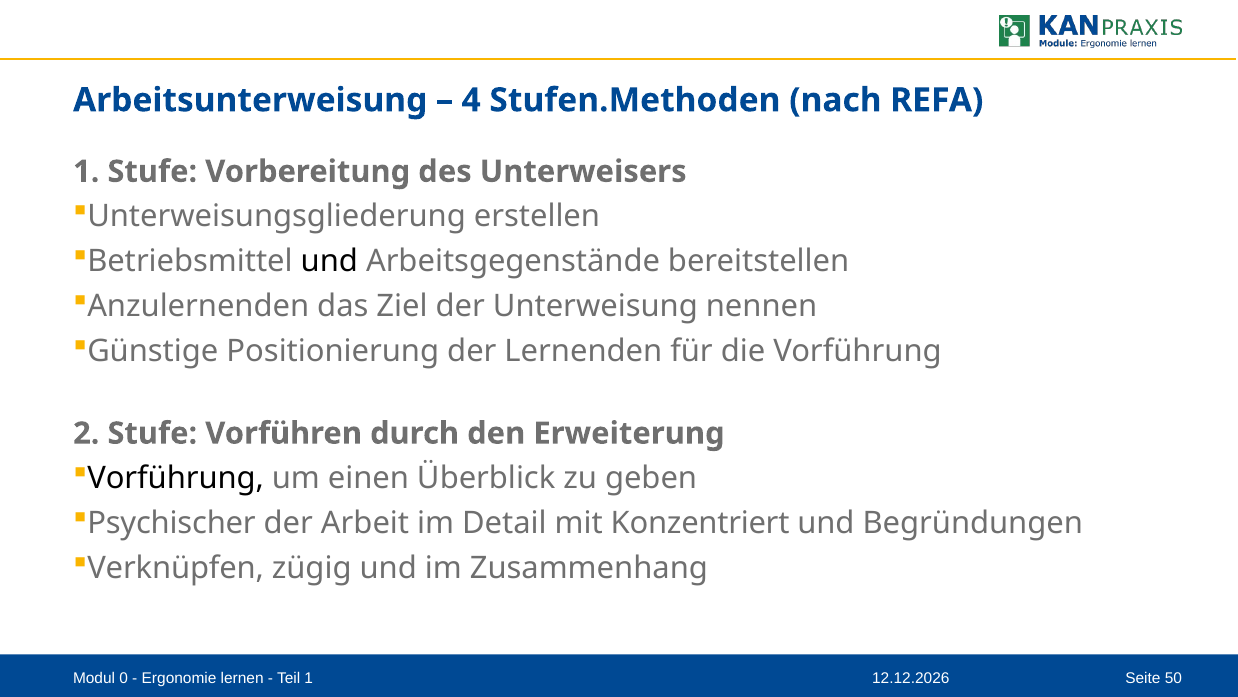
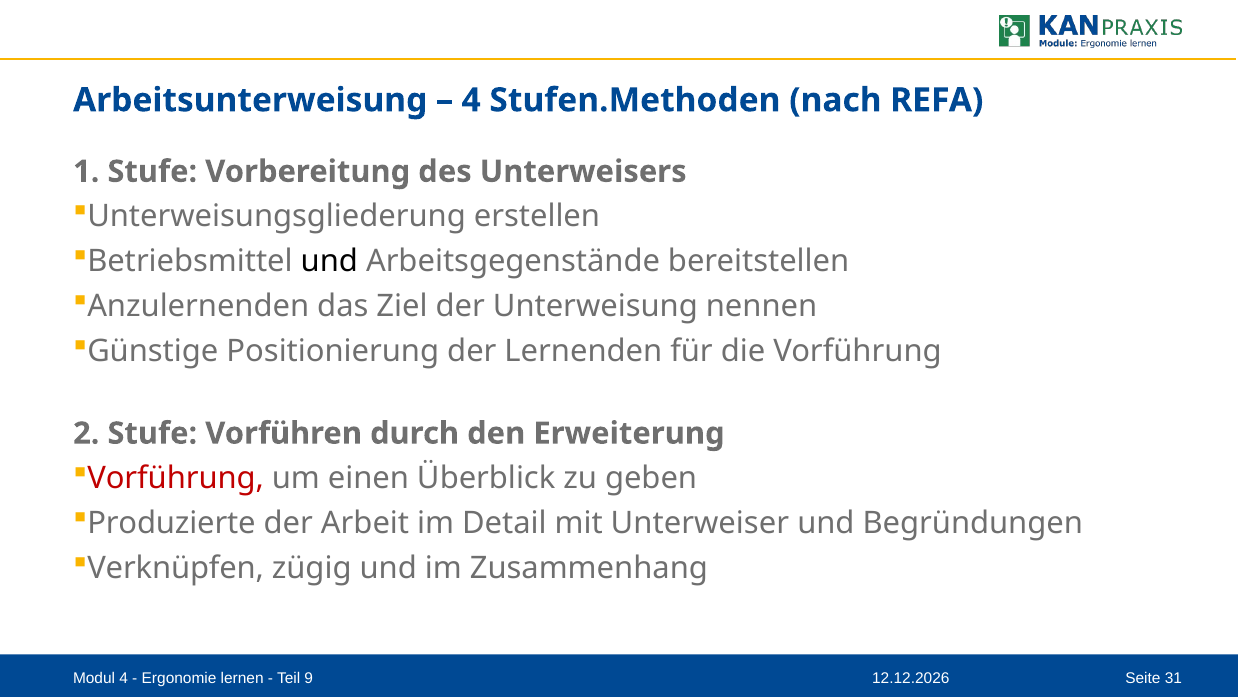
Vorführung at (176, 478) colour: black -> red
Psychischer: Psychischer -> Produzierte
Konzentriert: Konzentriert -> Unterweiser
Modul 0: 0 -> 4
Teil 1: 1 -> 9
50: 50 -> 31
